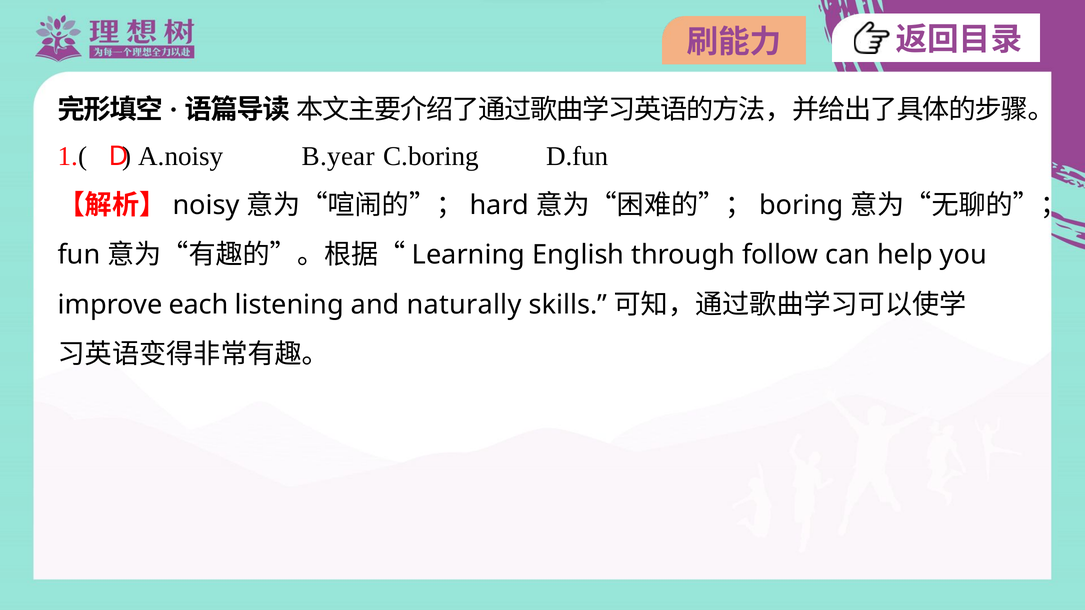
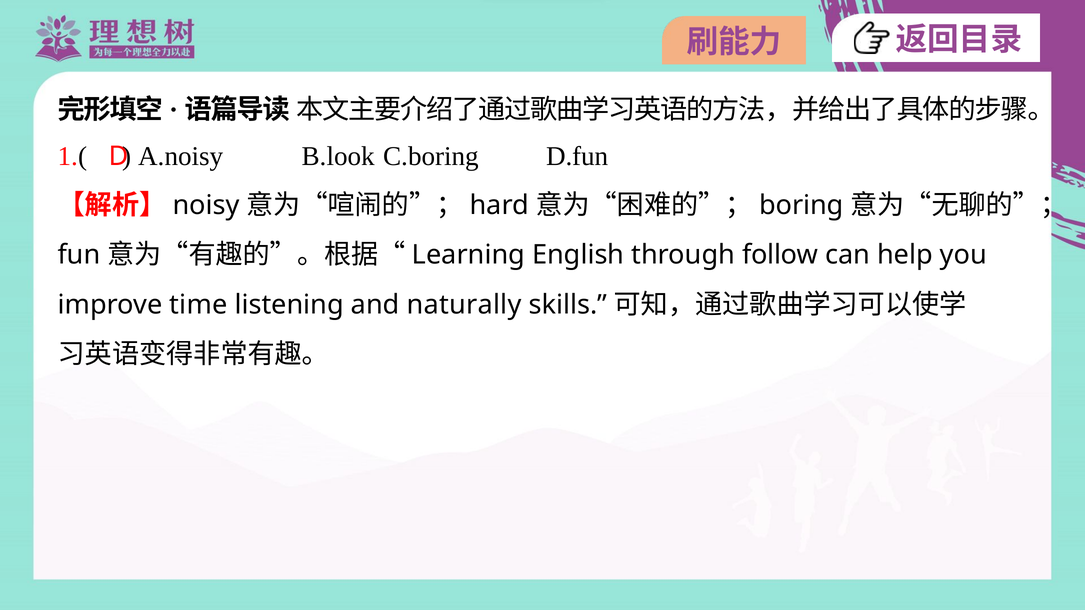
B.year: B.year -> B.look
each: each -> time
